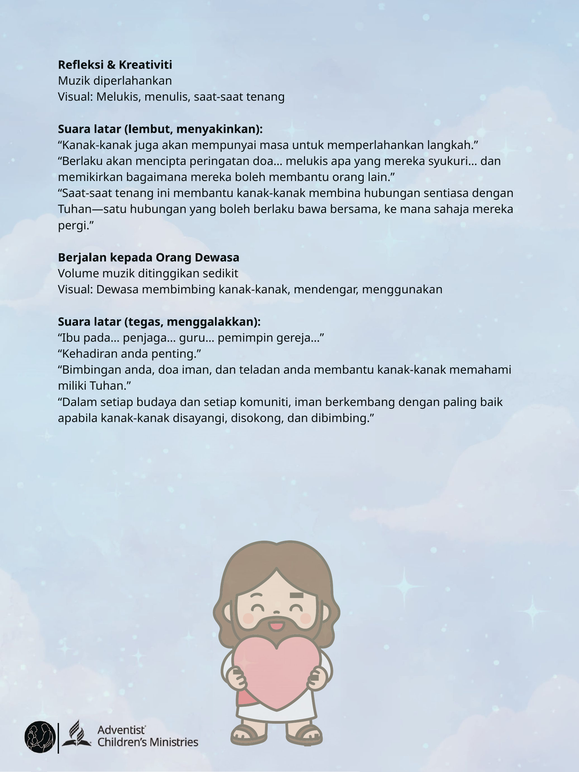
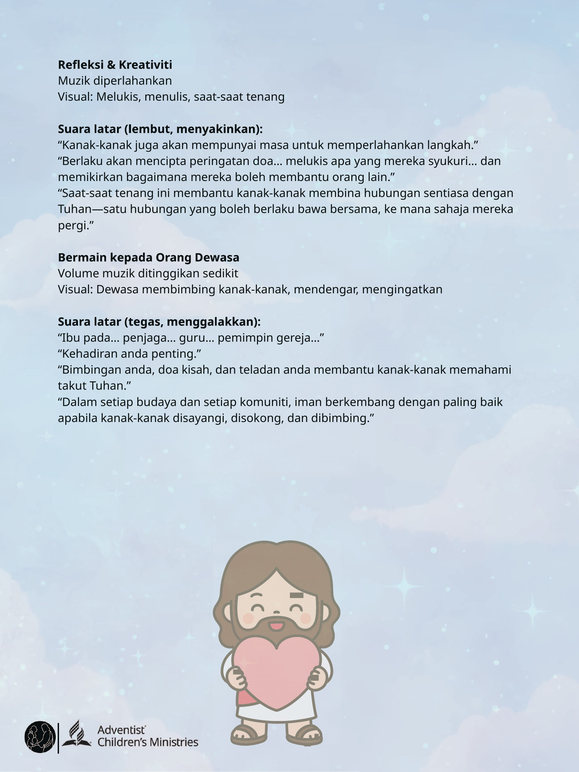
Berjalan: Berjalan -> Bermain
menggunakan: menggunakan -> mengingatkan
doa iman: iman -> kisah
miliki: miliki -> takut
